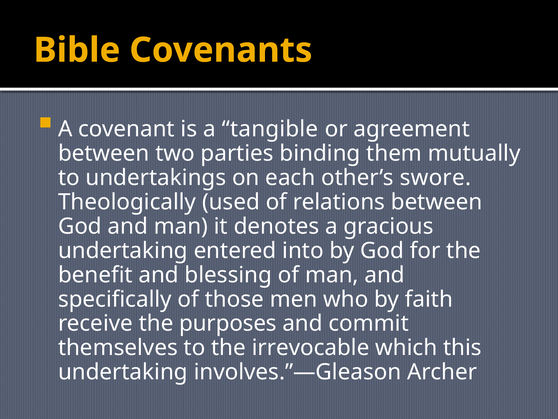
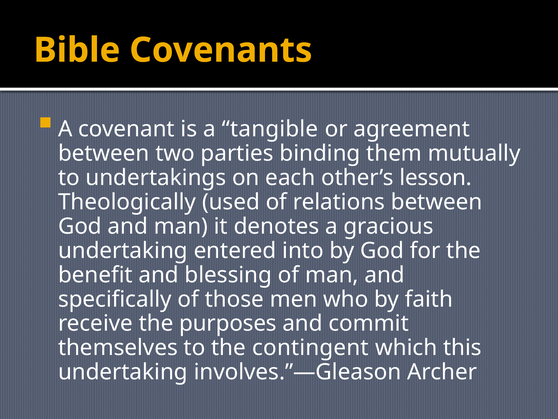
swore: swore -> lesson
irrevocable: irrevocable -> contingent
